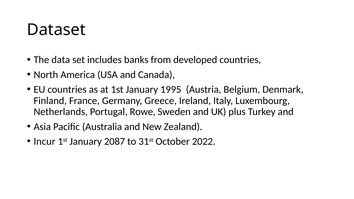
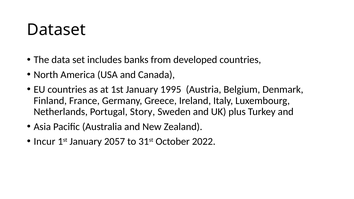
Rowe: Rowe -> Story
2087: 2087 -> 2057
